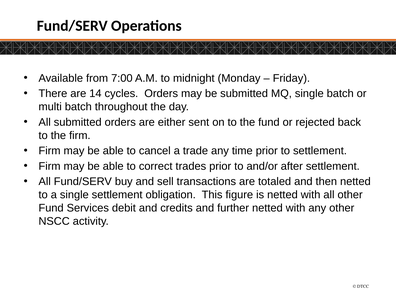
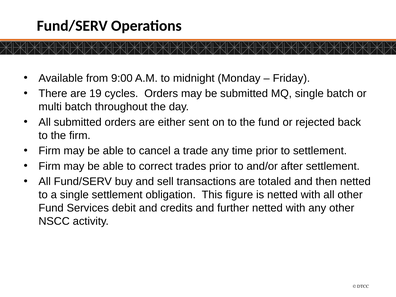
7:00: 7:00 -> 9:00
14: 14 -> 19
